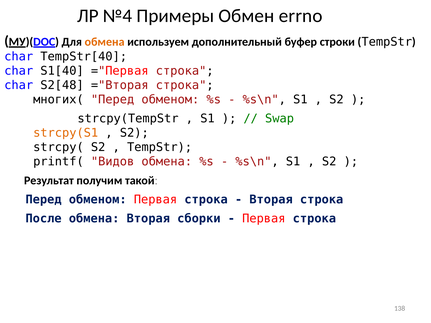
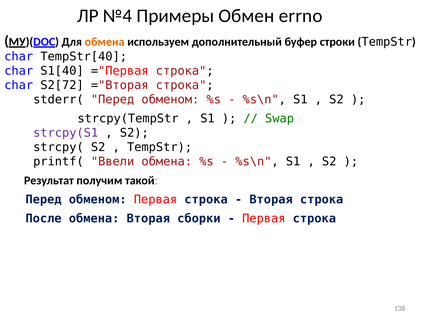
S2[48: S2[48 -> S2[72
многих(: многих( -> stderr(
strcpy(S1 colour: orange -> purple
Видов: Видов -> Ввели
